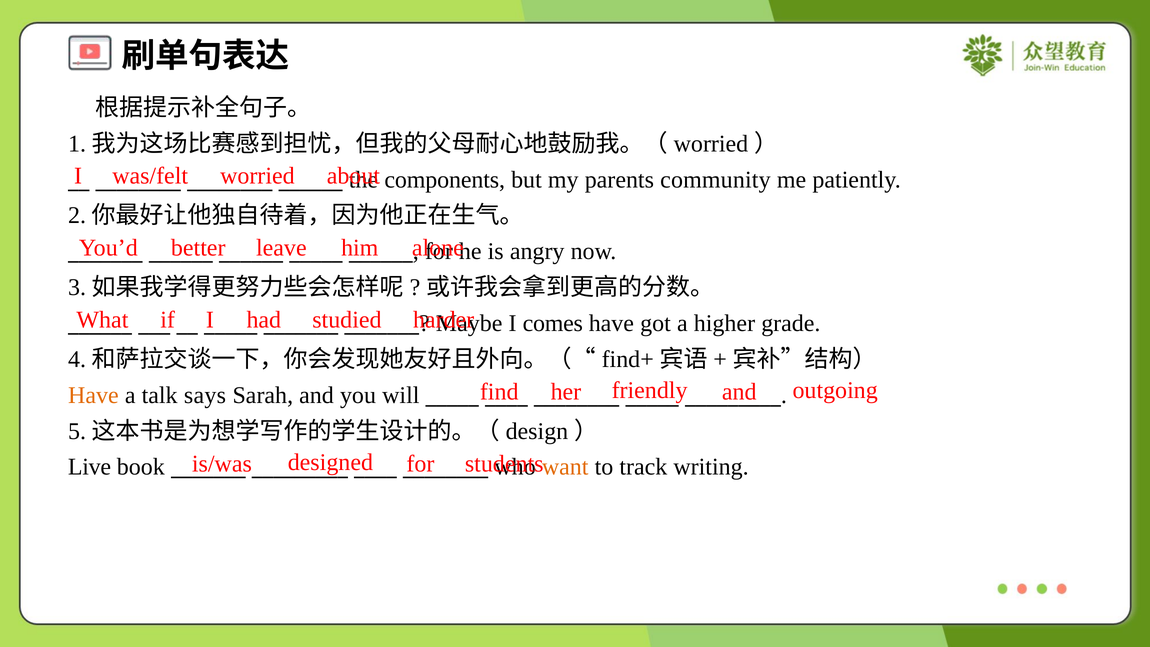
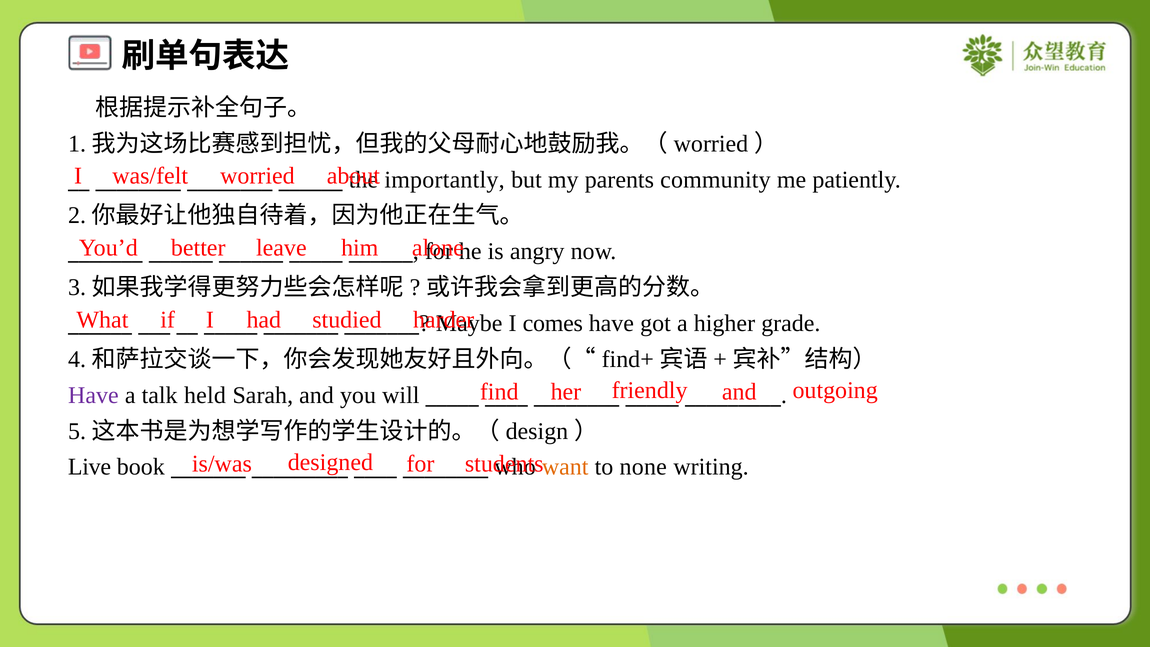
components: components -> importantly
Have at (93, 395) colour: orange -> purple
says: says -> held
track: track -> none
